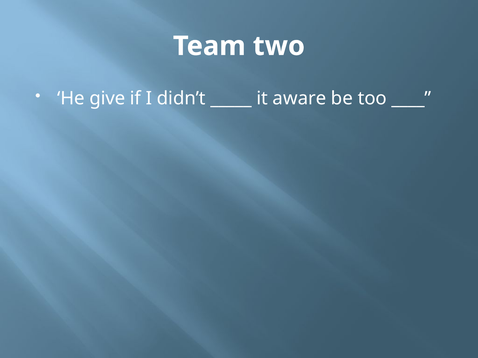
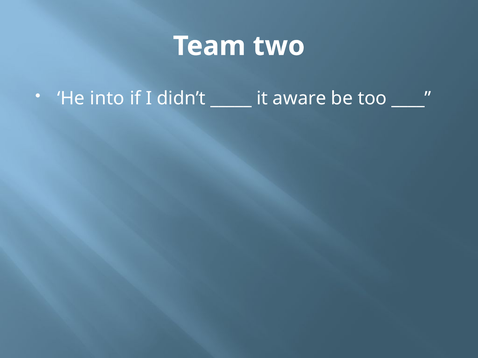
give: give -> into
